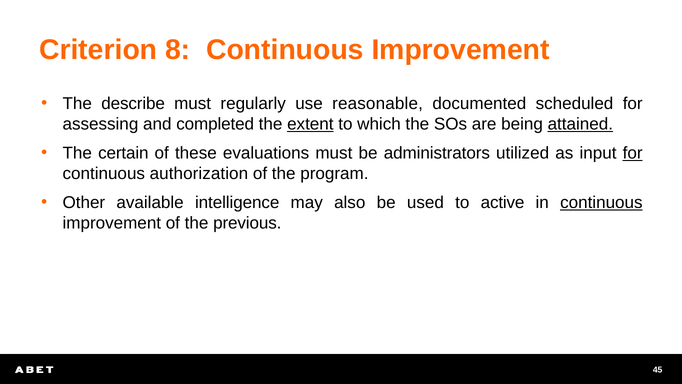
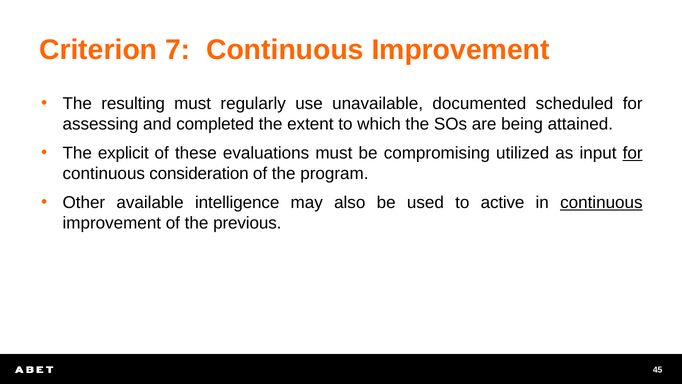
8: 8 -> 7
describe: describe -> resulting
reasonable: reasonable -> unavailable
extent underline: present -> none
attained underline: present -> none
certain: certain -> explicit
administrators: administrators -> compromising
authorization: authorization -> consideration
